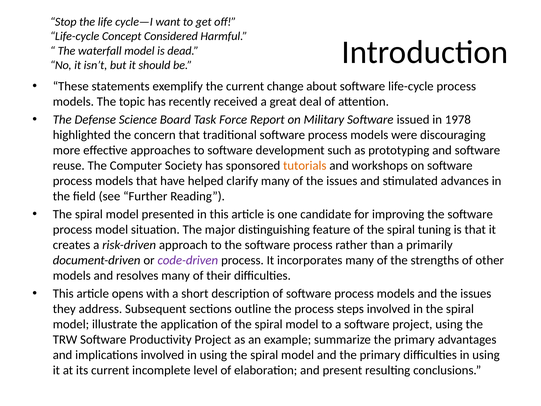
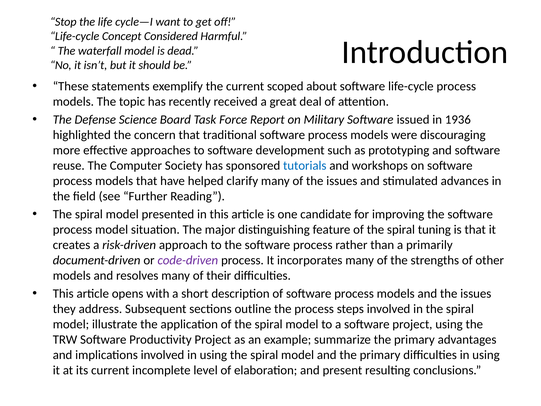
change: change -> scoped
1978: 1978 -> 1936
tutorials colour: orange -> blue
